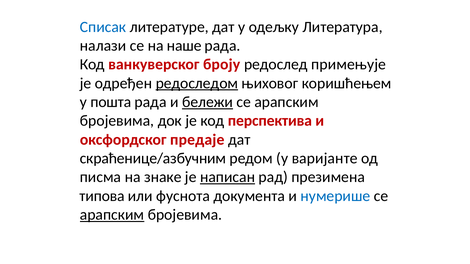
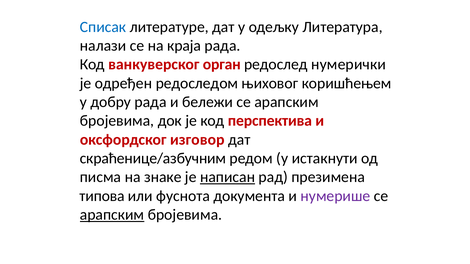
наше: наше -> краја
броју: броју -> орган
примењује: примењује -> нумерички
редоследом underline: present -> none
пошта: пошта -> добру
бележи underline: present -> none
предаје: предаје -> изговор
варијанте: варијанте -> истакнути
нумерише colour: blue -> purple
